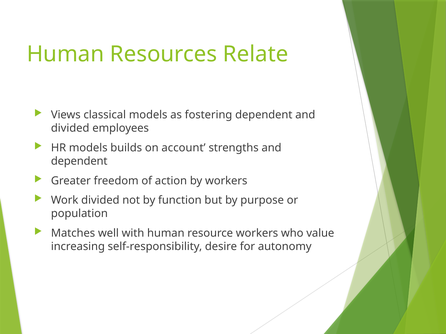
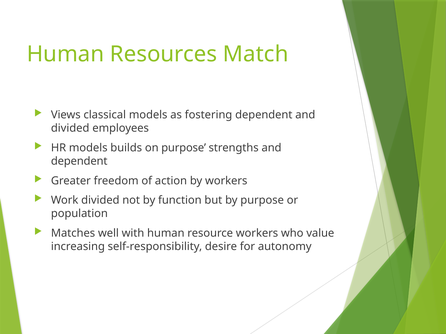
Relate: Relate -> Match
on account: account -> purpose
